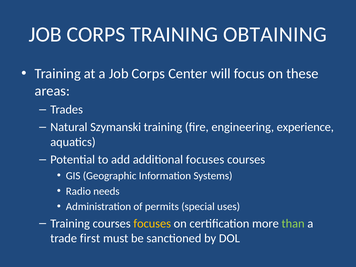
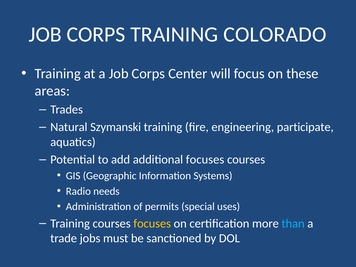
OBTAINING: OBTAINING -> COLORADO
experience: experience -> participate
than colour: light green -> light blue
first: first -> jobs
